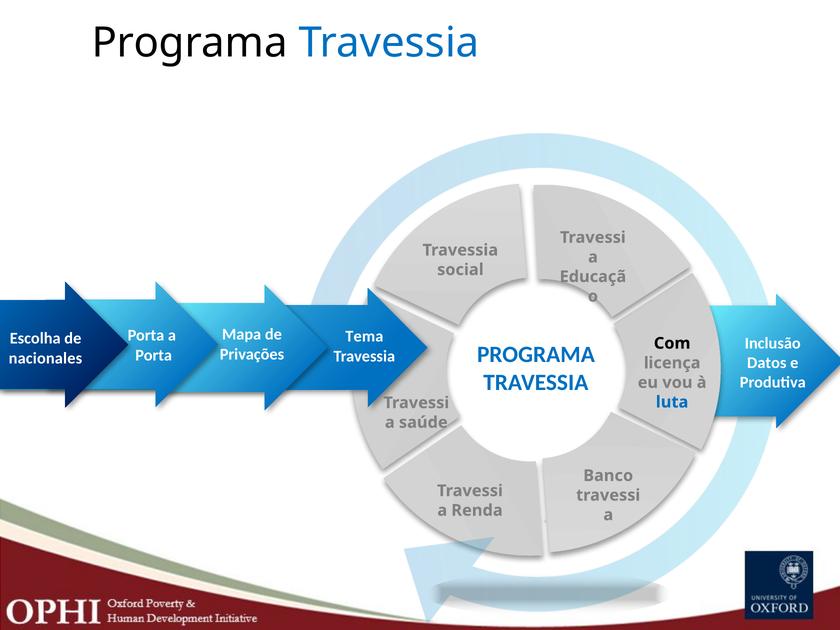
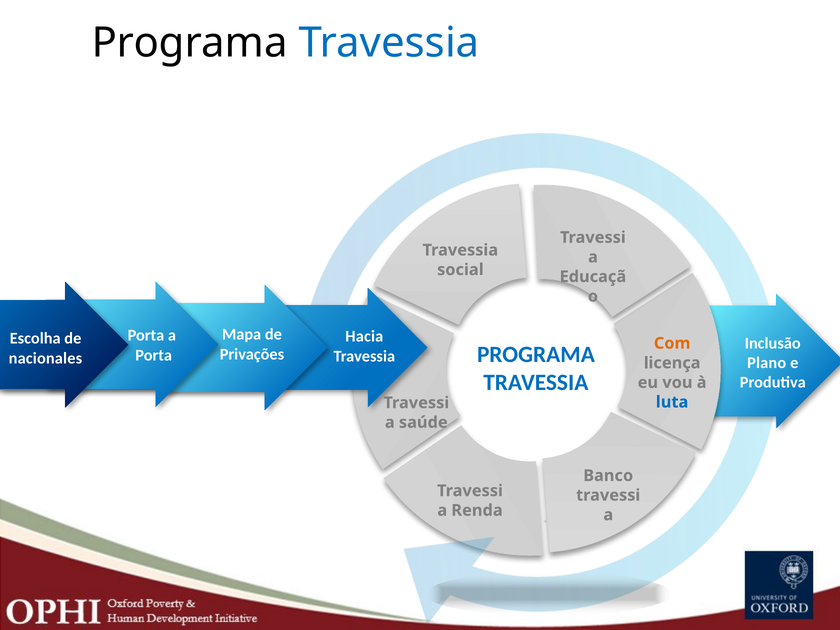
Tema: Tema -> Hacia
Com colour: black -> orange
Datos: Datos -> Plano
